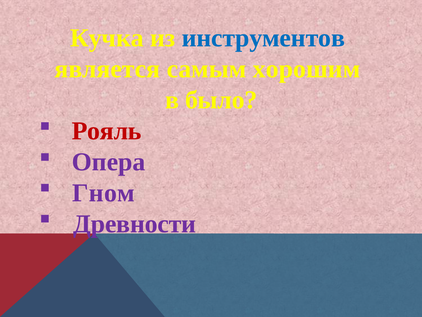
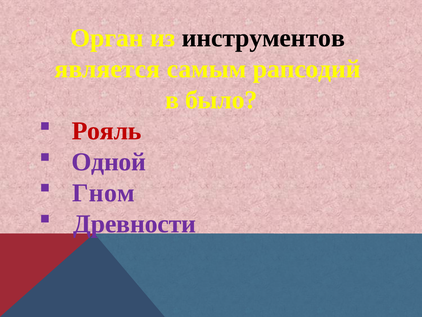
Кучка: Кучка -> Орган
инструментов colour: blue -> black
хорошим: хорошим -> рапсодий
Опера: Опера -> Одной
